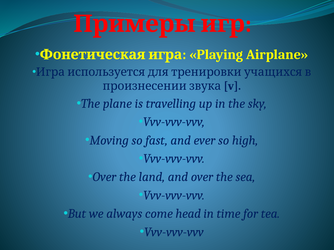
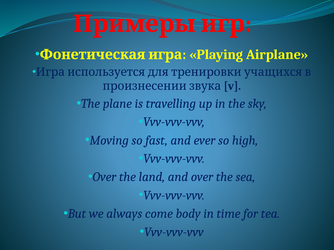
head: head -> body
